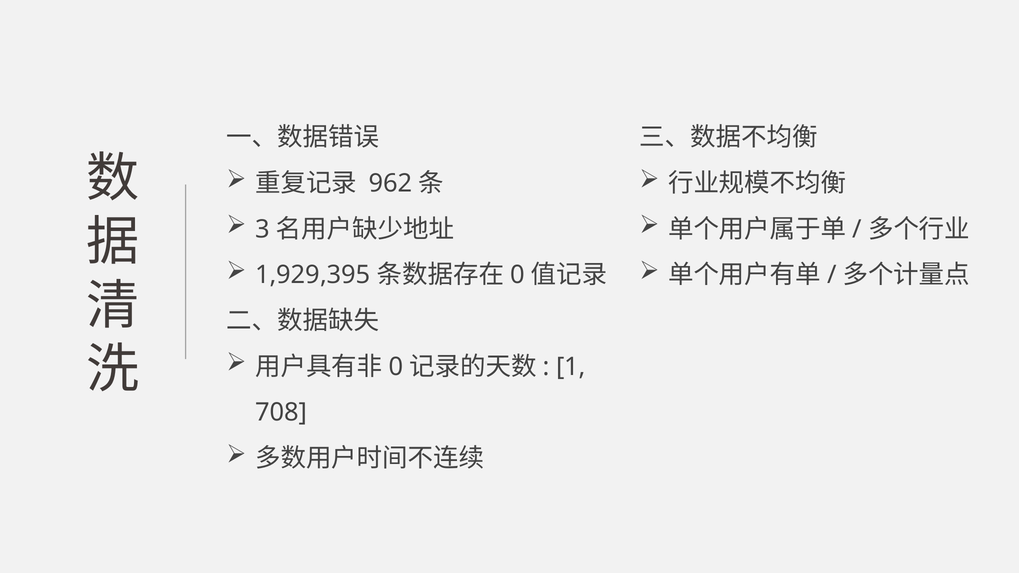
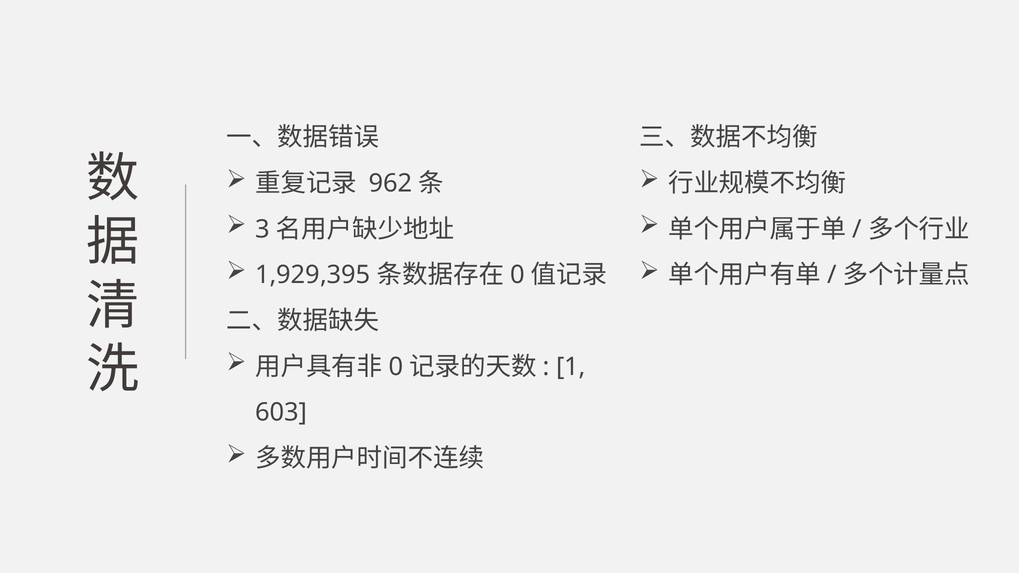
708: 708 -> 603
